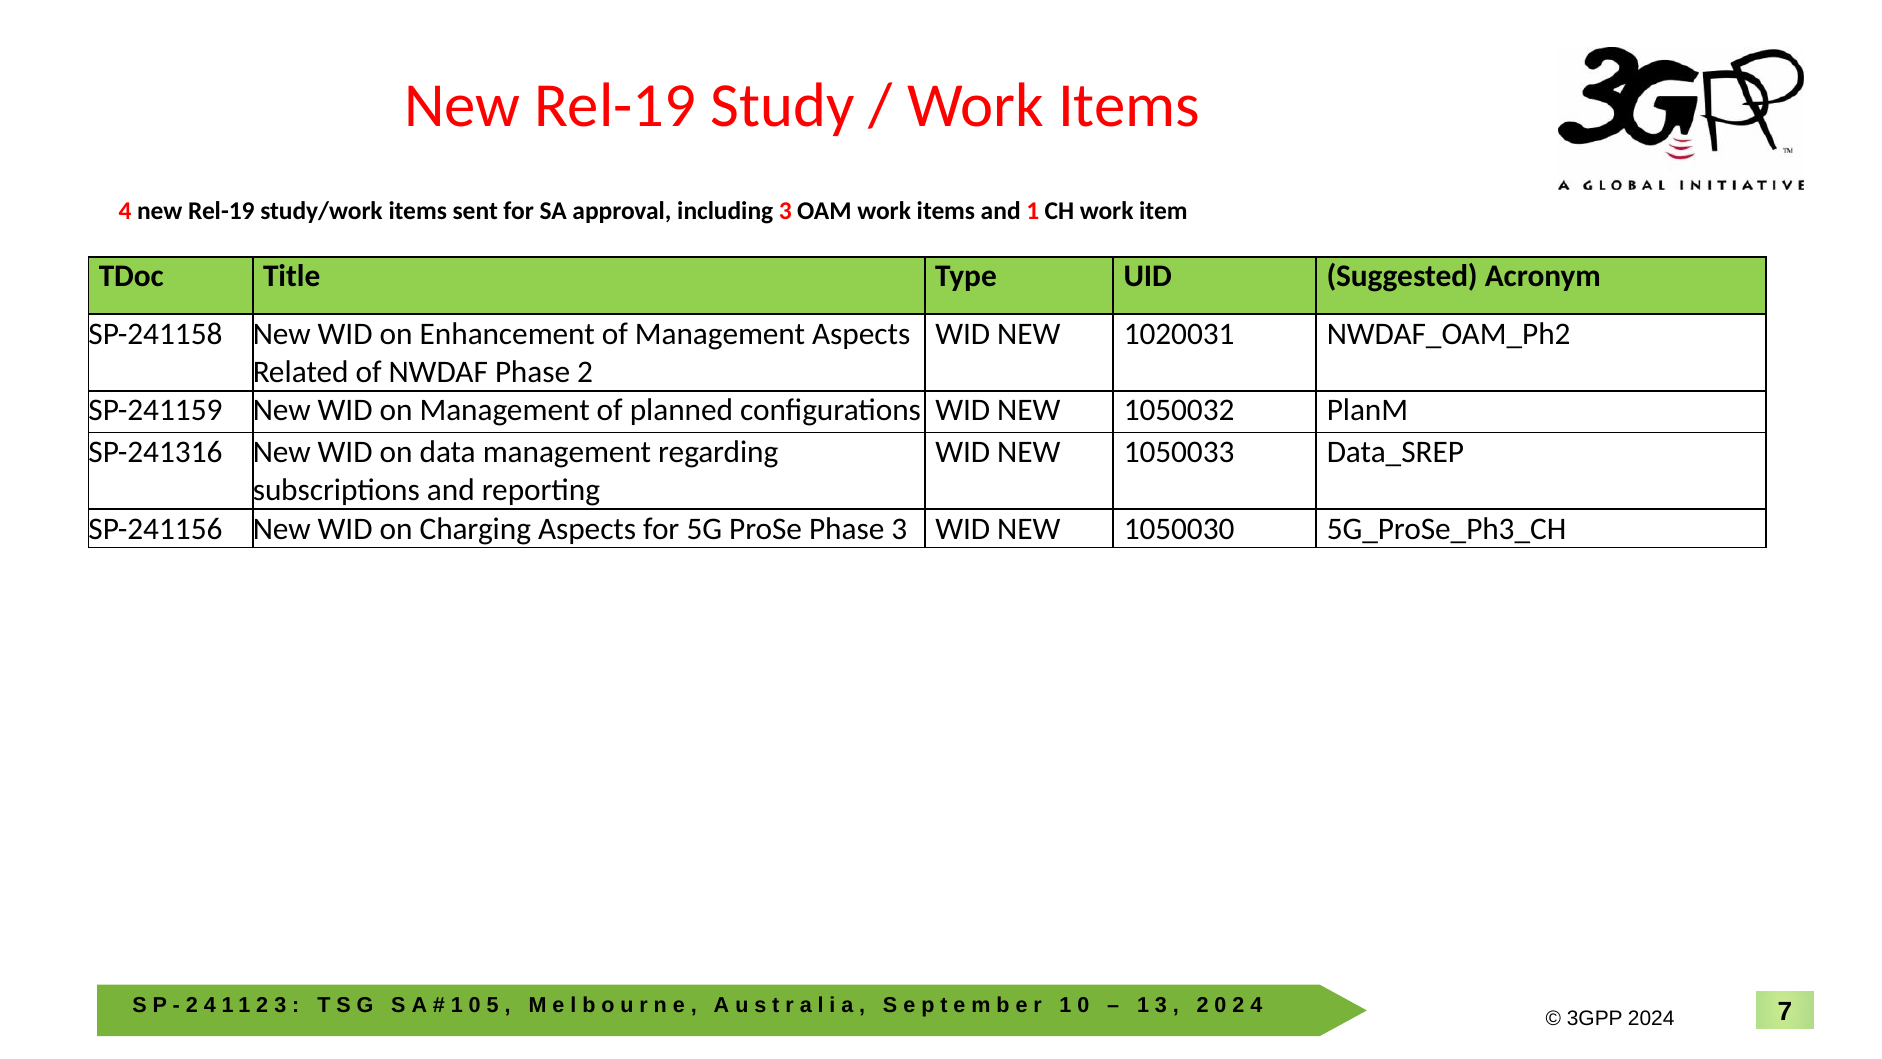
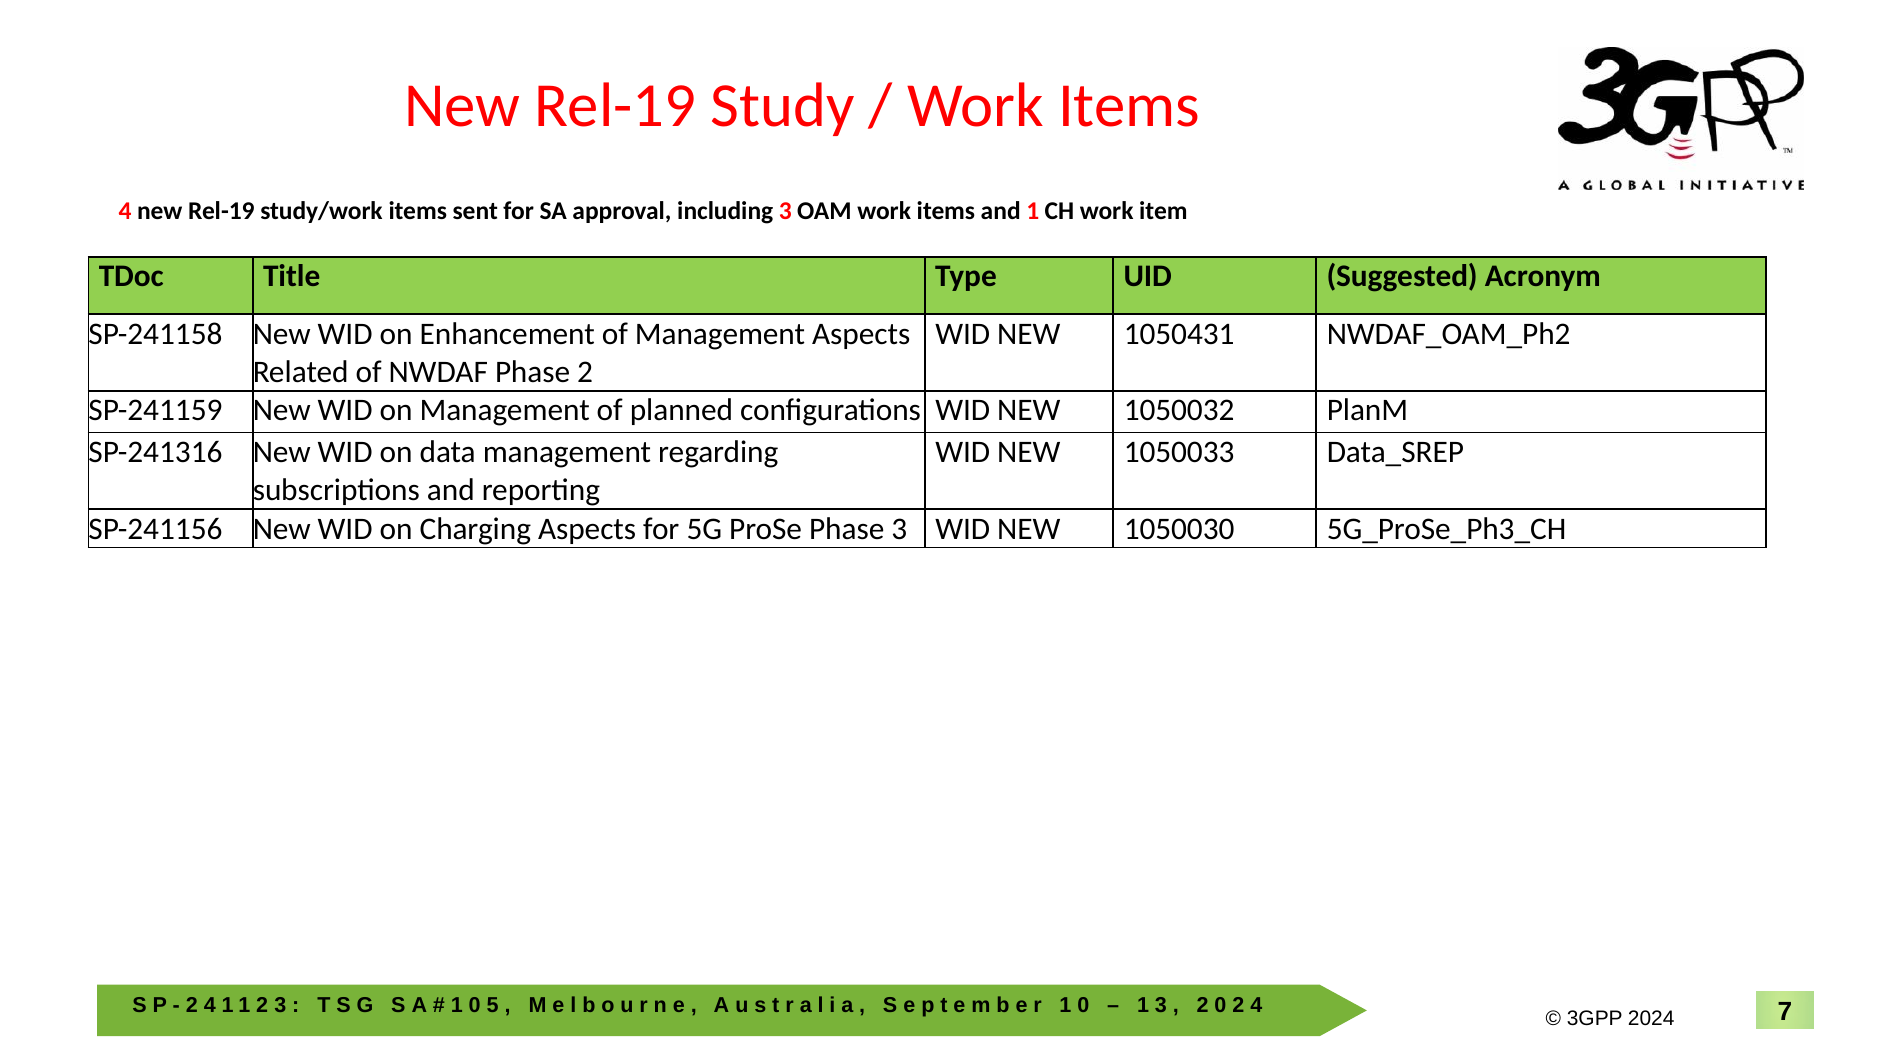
1020031: 1020031 -> 1050431
